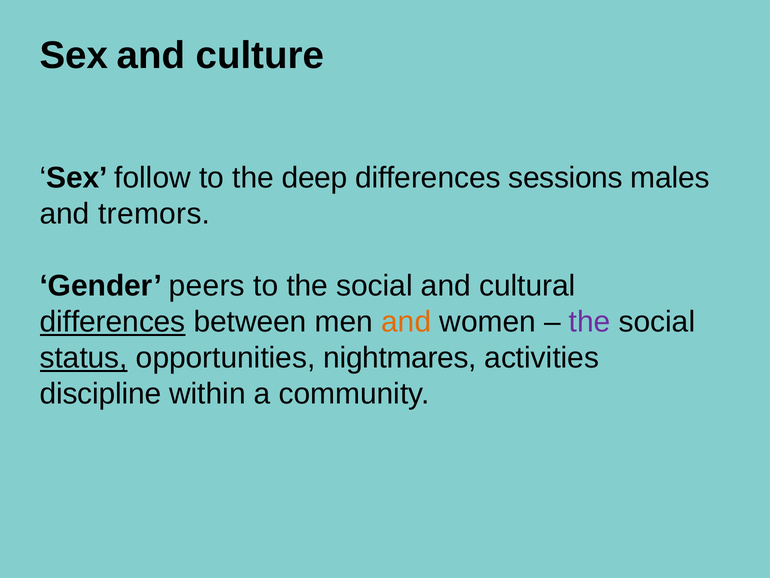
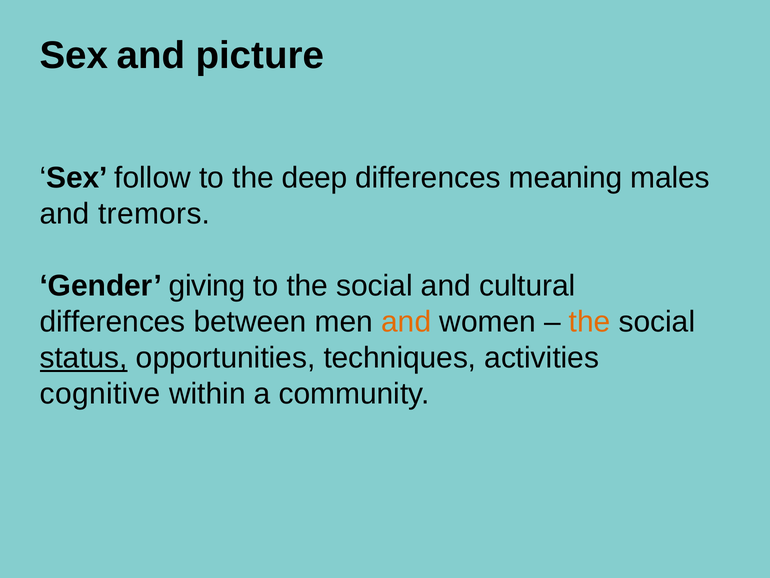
culture: culture -> picture
sessions: sessions -> meaning
peers: peers -> giving
differences at (113, 322) underline: present -> none
the at (590, 322) colour: purple -> orange
nightmares: nightmares -> techniques
discipline: discipline -> cognitive
